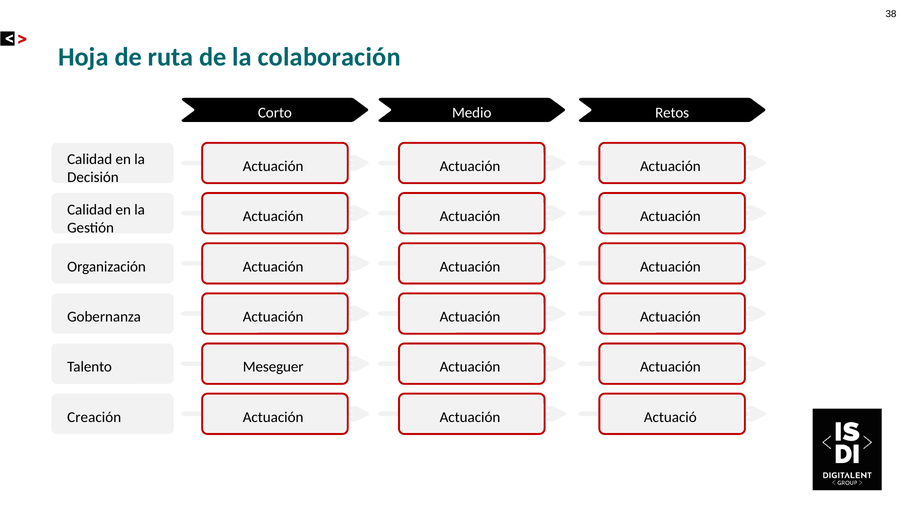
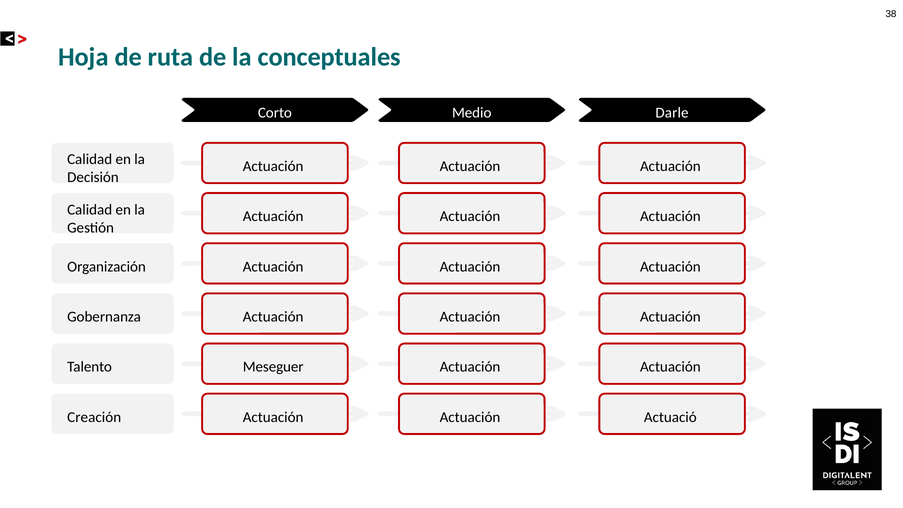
colaboración: colaboración -> conceptuales
Retos: Retos -> Darle
